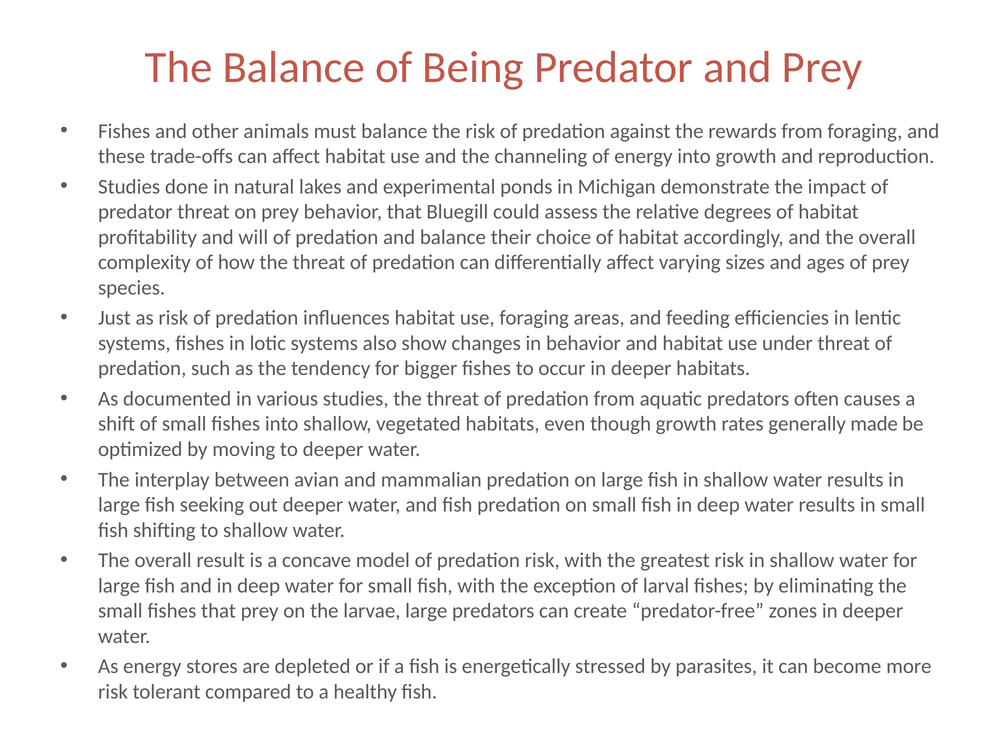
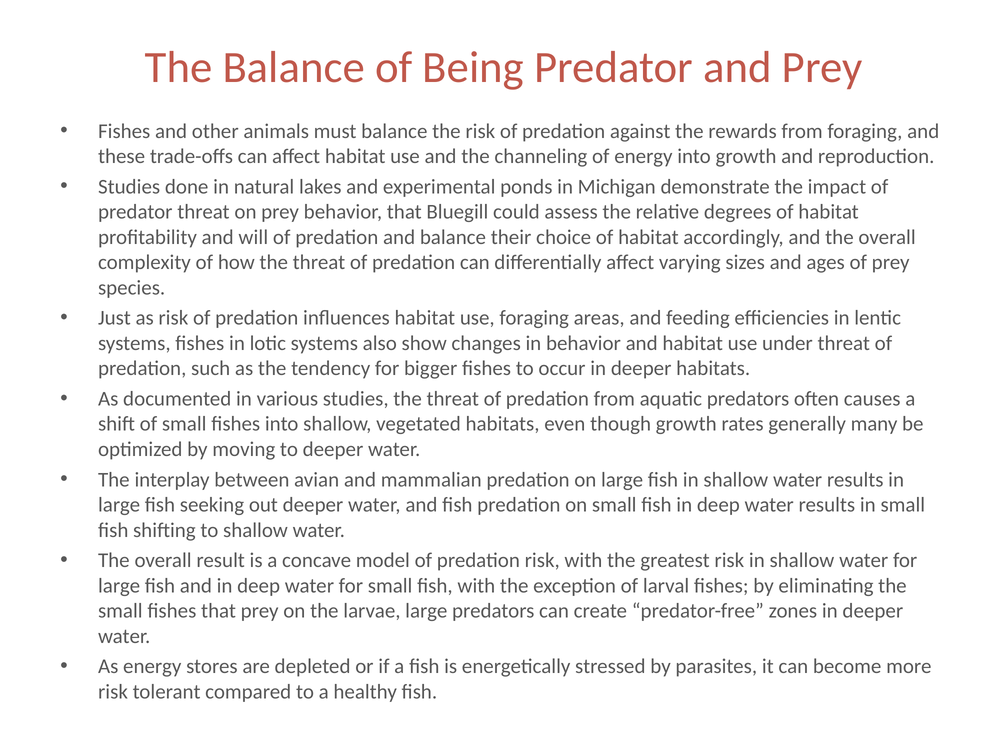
made: made -> many
